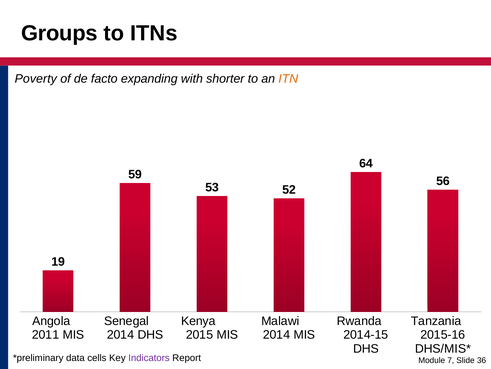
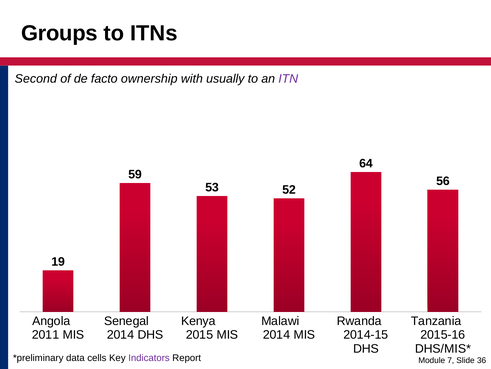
Poverty: Poverty -> Second
expanding: expanding -> ownership
shorter: shorter -> usually
ITN colour: orange -> purple
